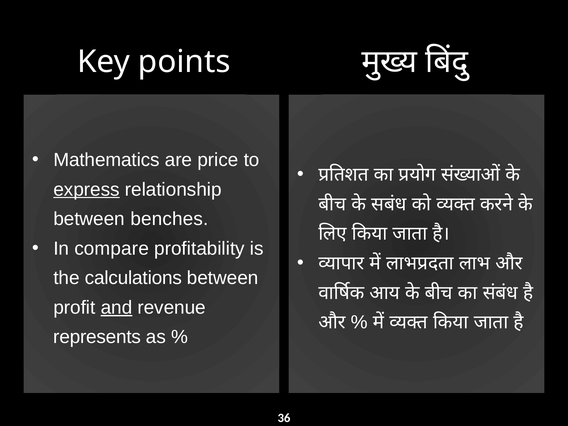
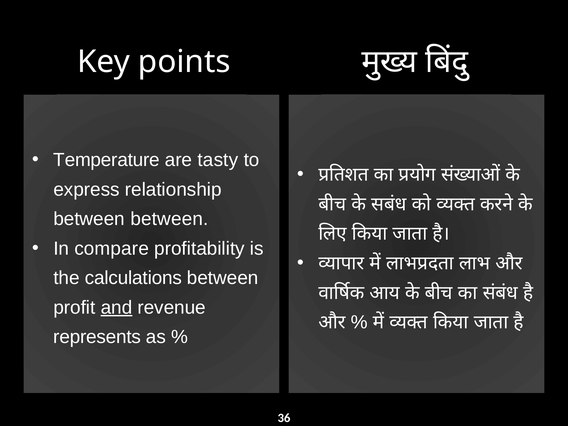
Mathematics: Mathematics -> Temperature
price: price -> tasty
express underline: present -> none
between benches: benches -> between
